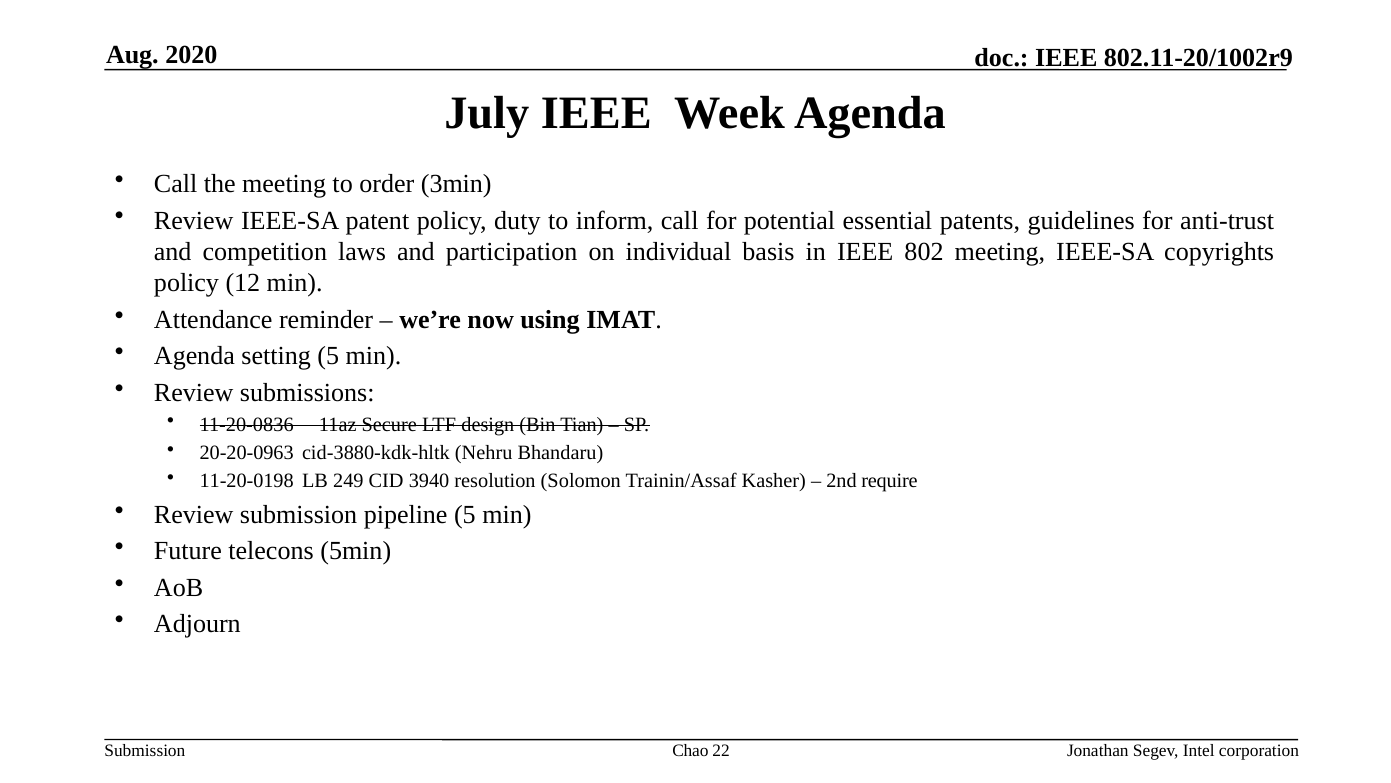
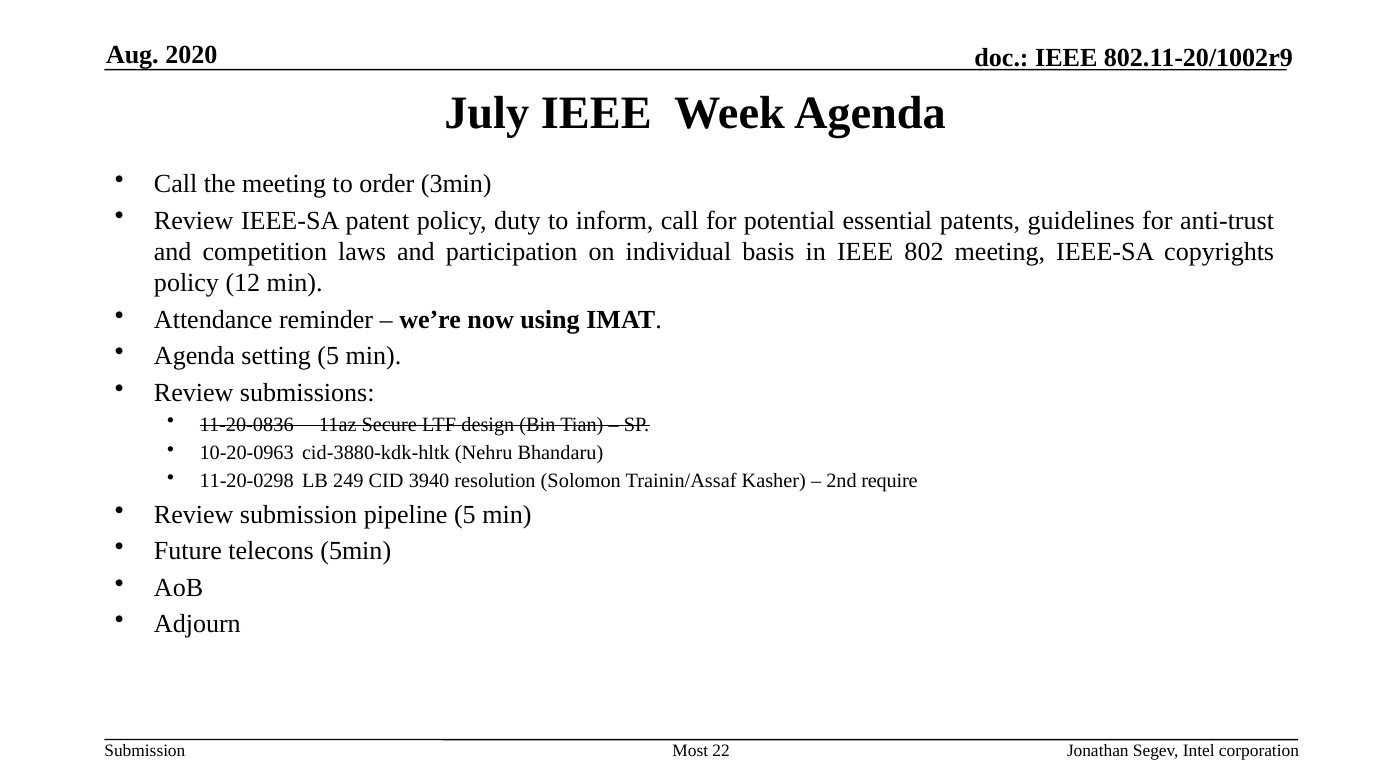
20-20-0963: 20-20-0963 -> 10-20-0963
11-20-0198: 11-20-0198 -> 11-20-0298
Chao: Chao -> Most
